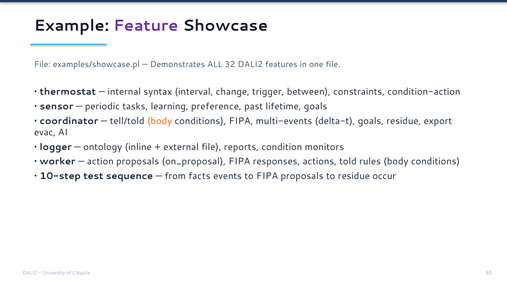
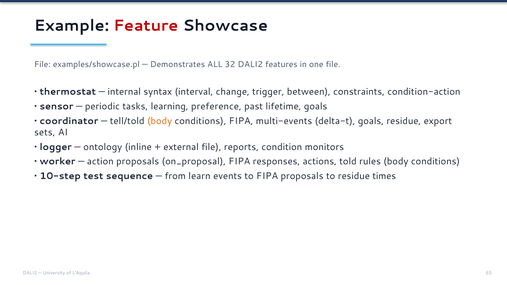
Feature colour: purple -> red
evac: evac -> sets
facts: facts -> learn
occur: occur -> times
